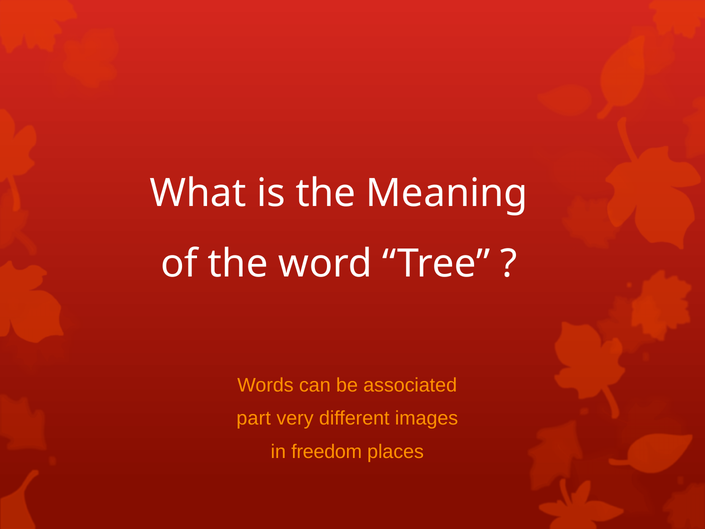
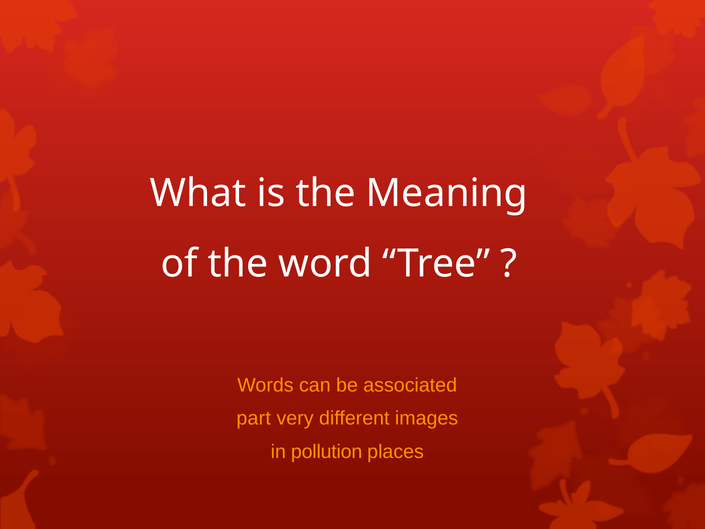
freedom: freedom -> pollution
